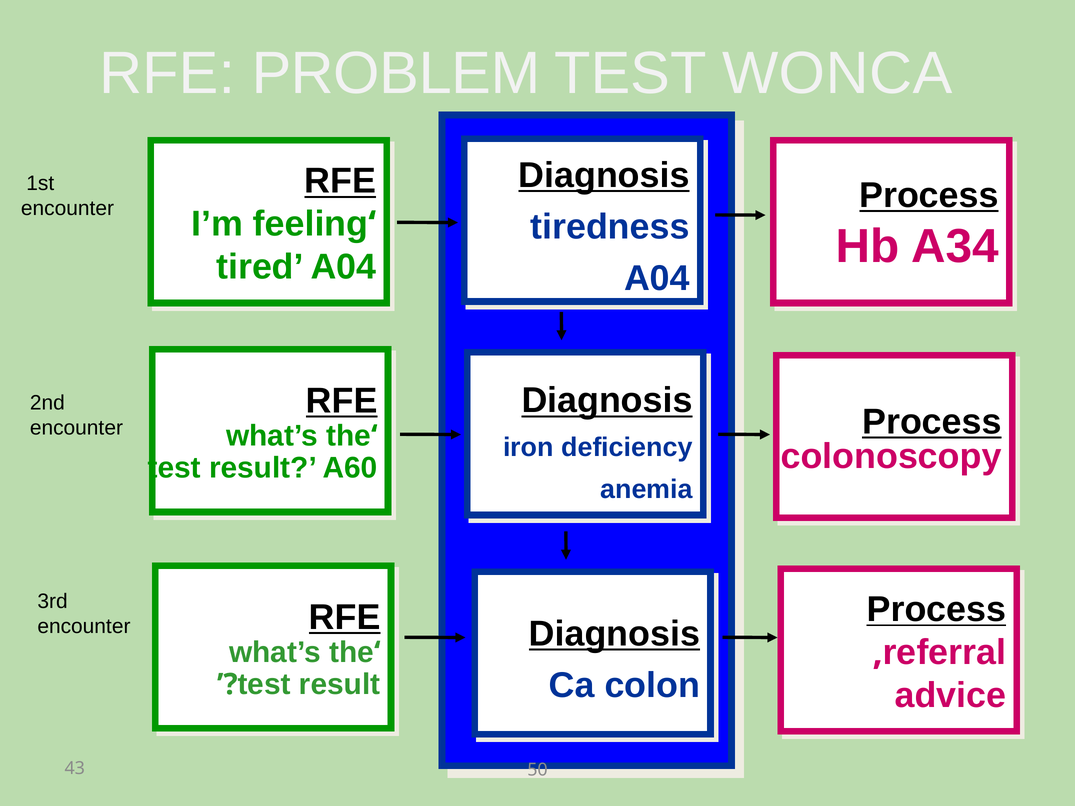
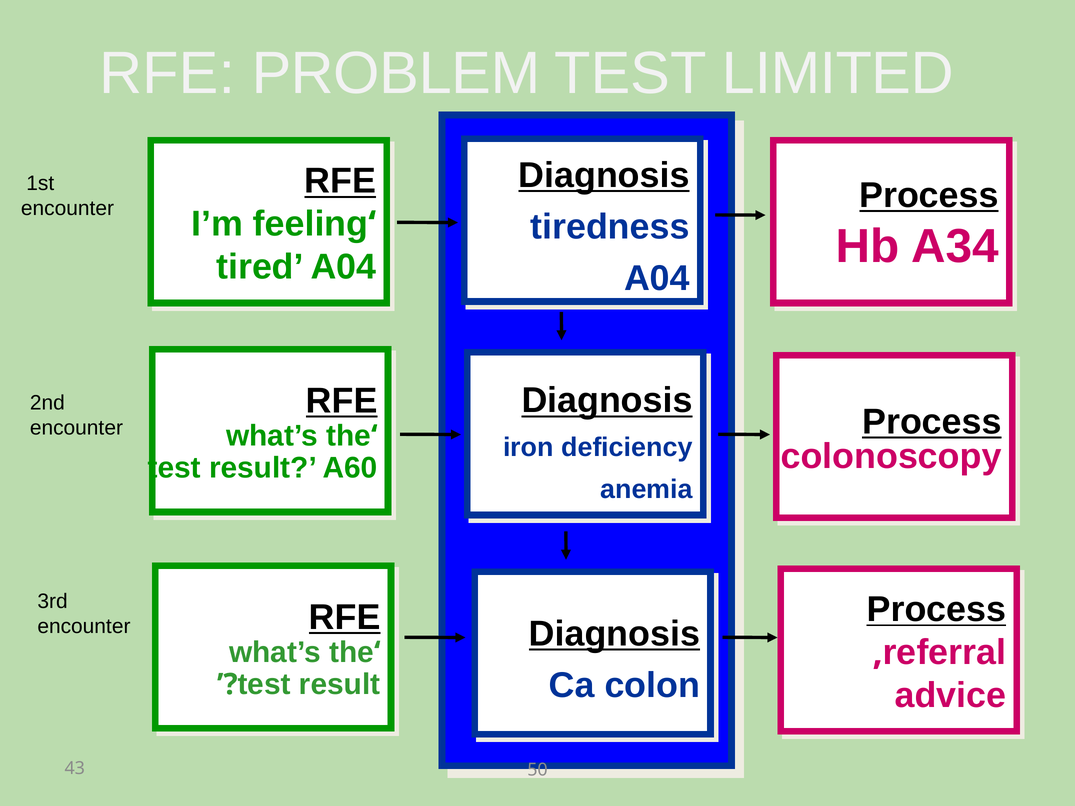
WONCA: WONCA -> LIMITED
